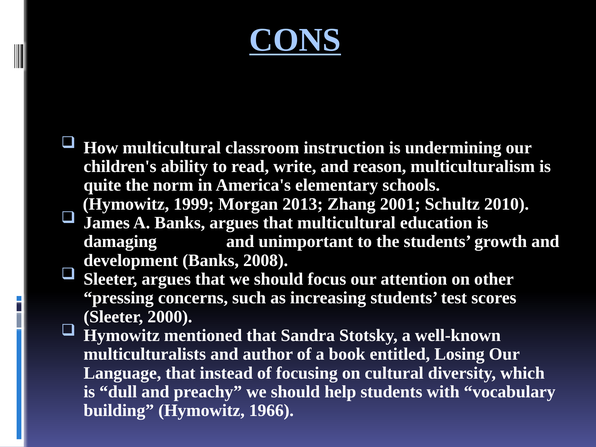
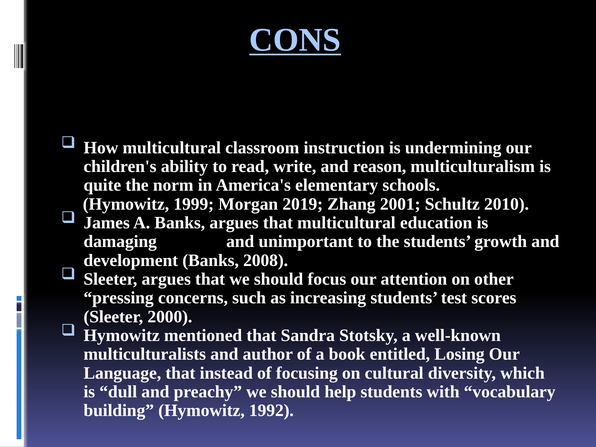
2013: 2013 -> 2019
1966: 1966 -> 1992
